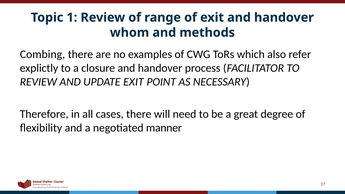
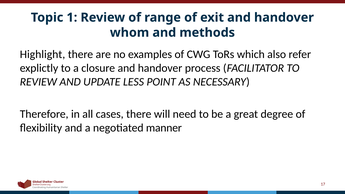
Combing: Combing -> Highlight
UPDATE EXIT: EXIT -> LESS
